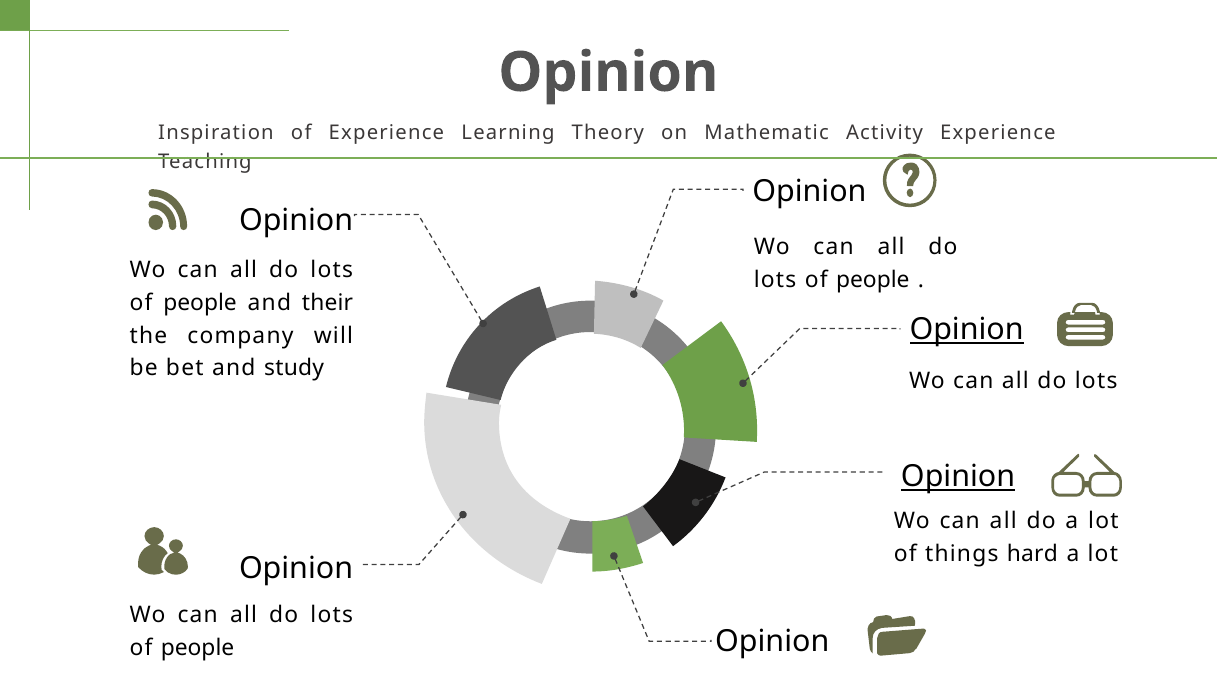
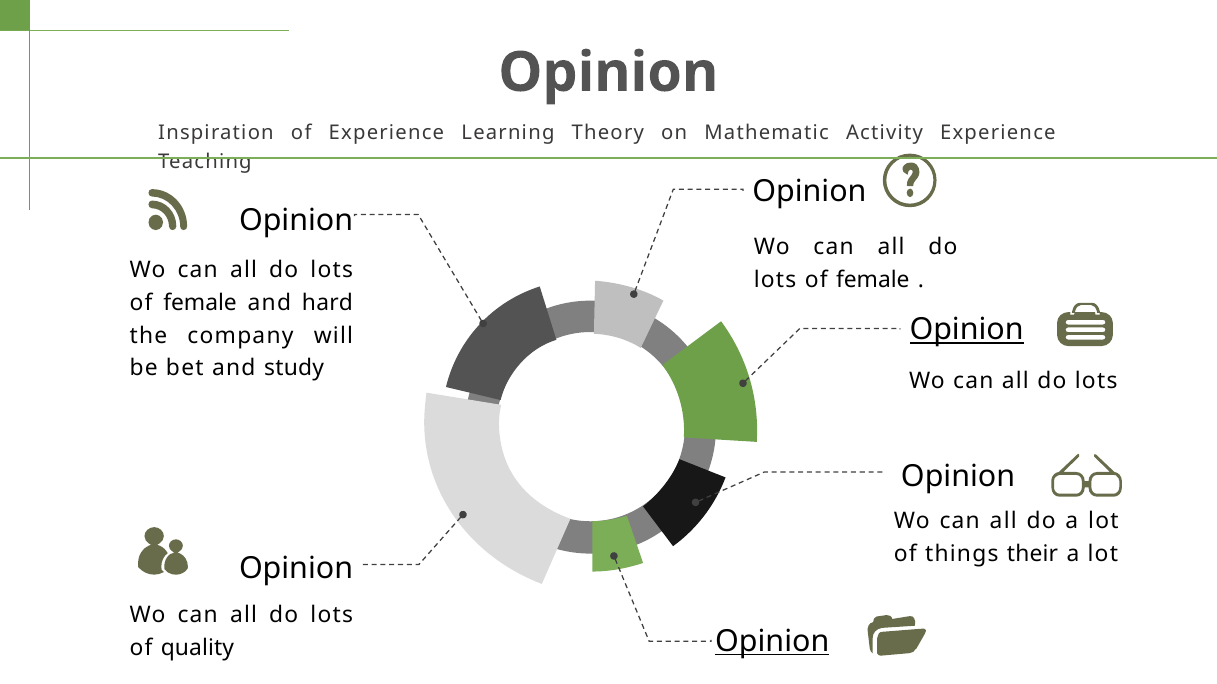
people at (873, 280): people -> female
people at (200, 303): people -> female
their: their -> hard
Opinion at (958, 477) underline: present -> none
hard: hard -> their
Opinion at (772, 642) underline: none -> present
people at (198, 648): people -> quality
